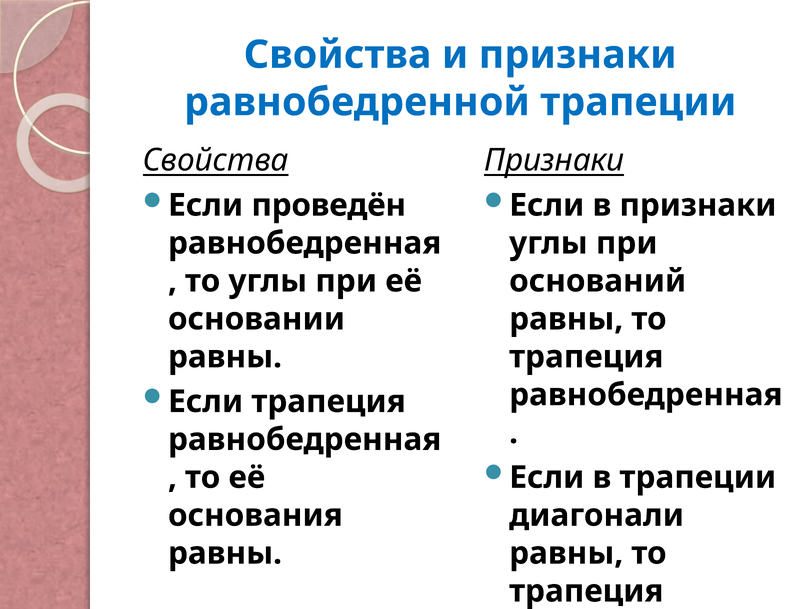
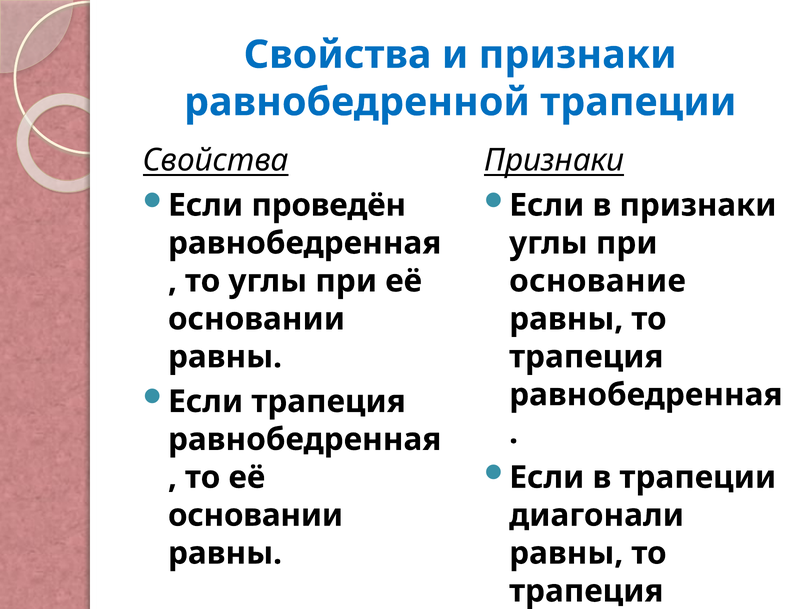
оснований: оснований -> основание
основания at (255, 515): основания -> основании
